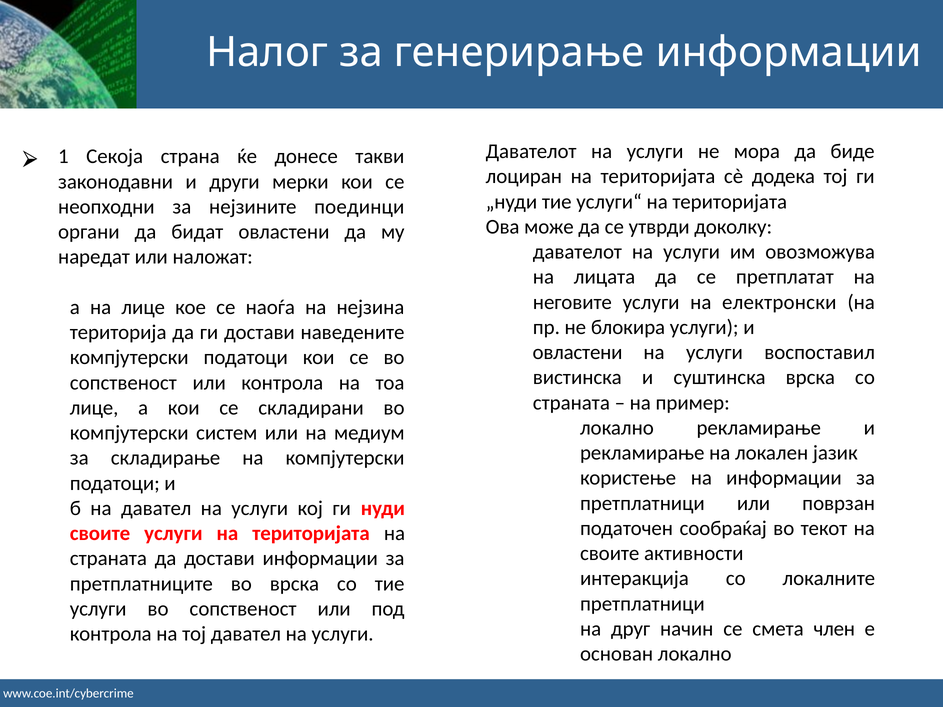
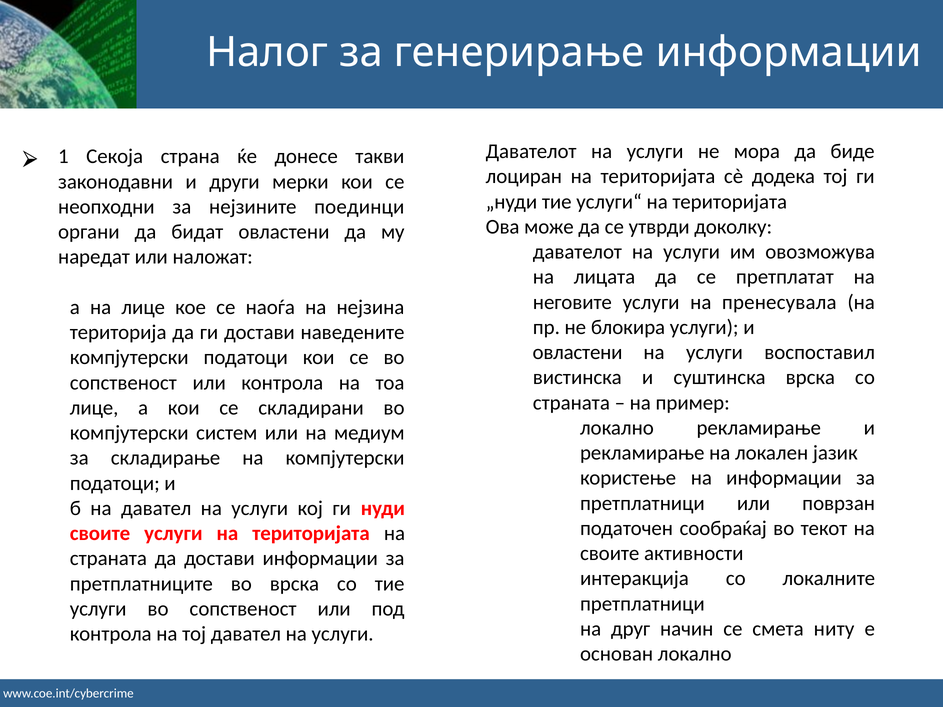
електронски: електронски -> пренесувала
член: член -> ниту
